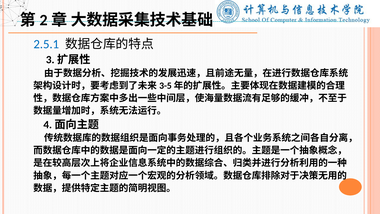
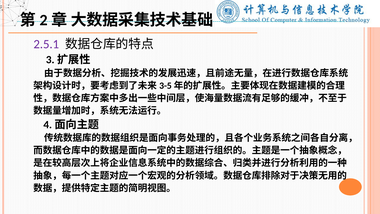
2.5.1 colour: blue -> purple
